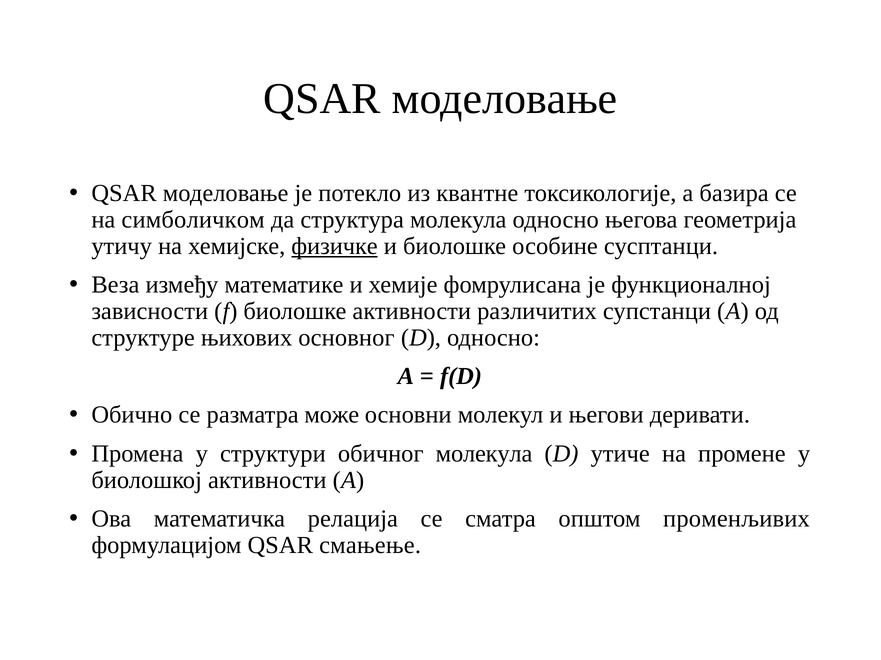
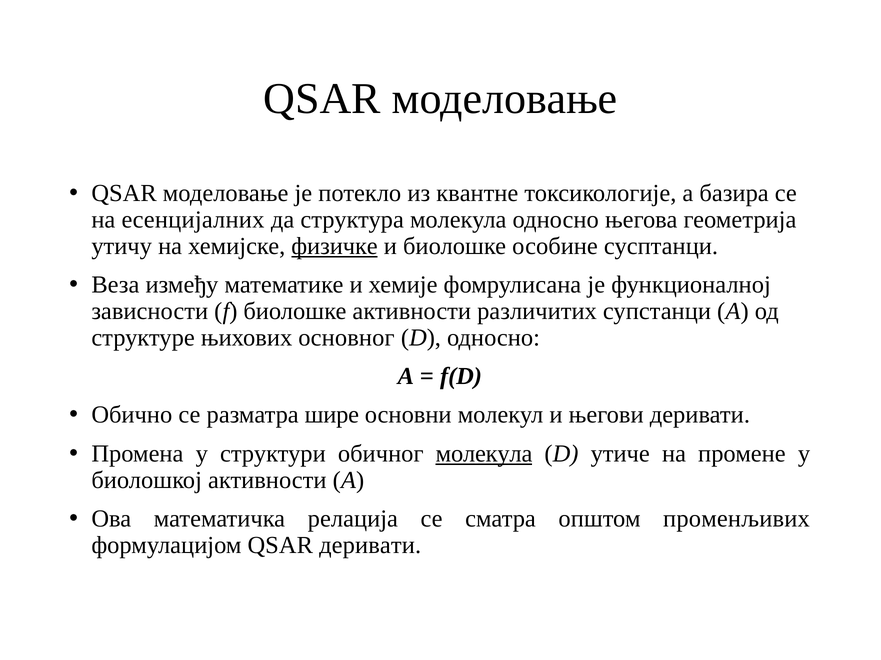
симболичком: симболичком -> есенцијалних
може: може -> шире
молекула at (484, 454) underline: none -> present
QSAR смањење: смањење -> деривати
